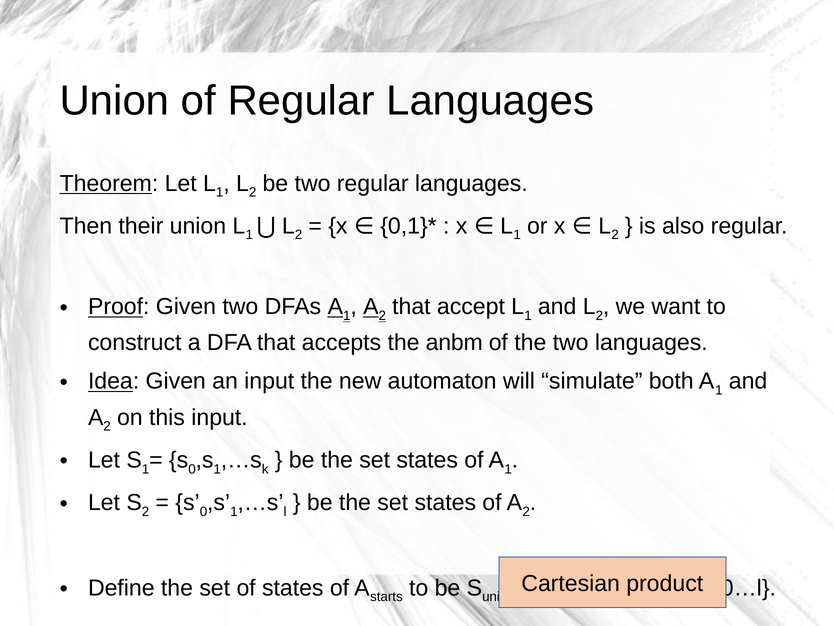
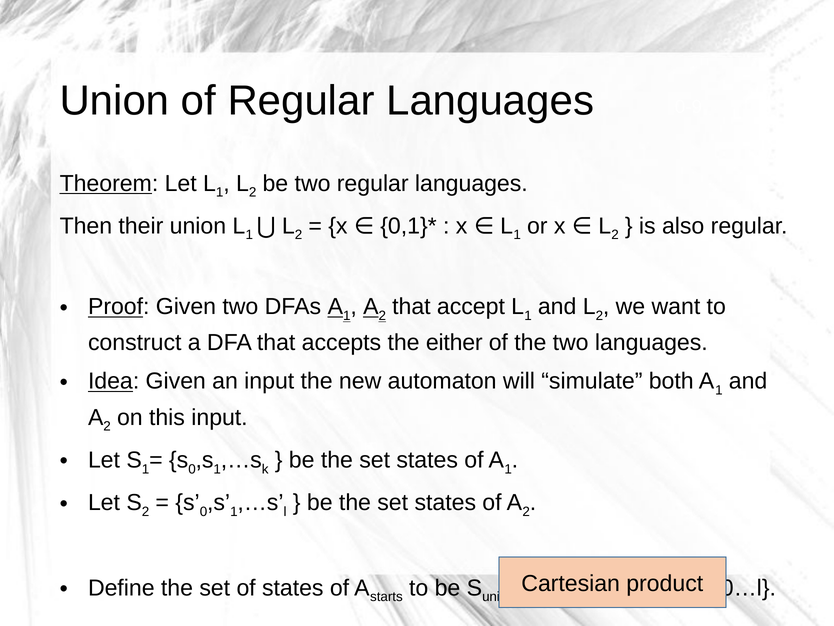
anbm: anbm -> either
